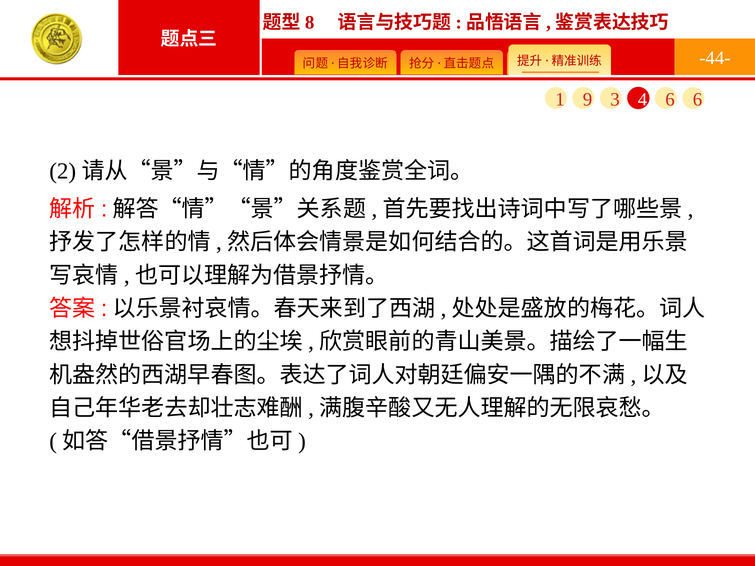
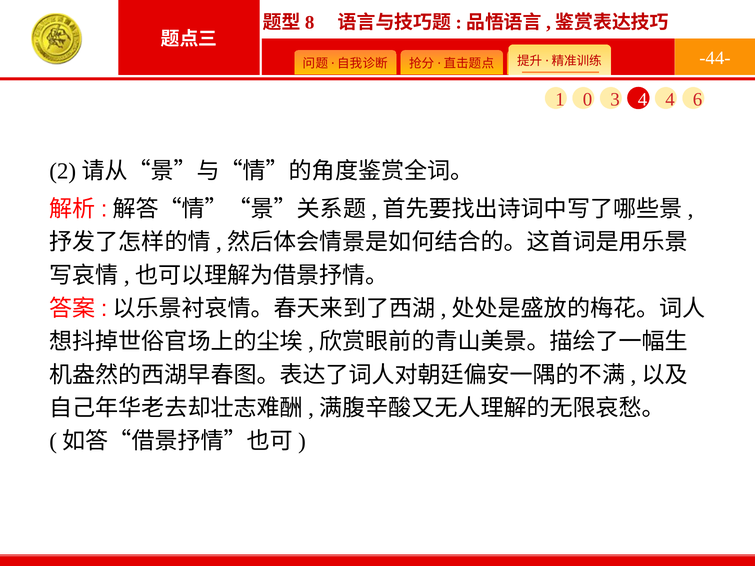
9: 9 -> 0
4 6: 6 -> 4
